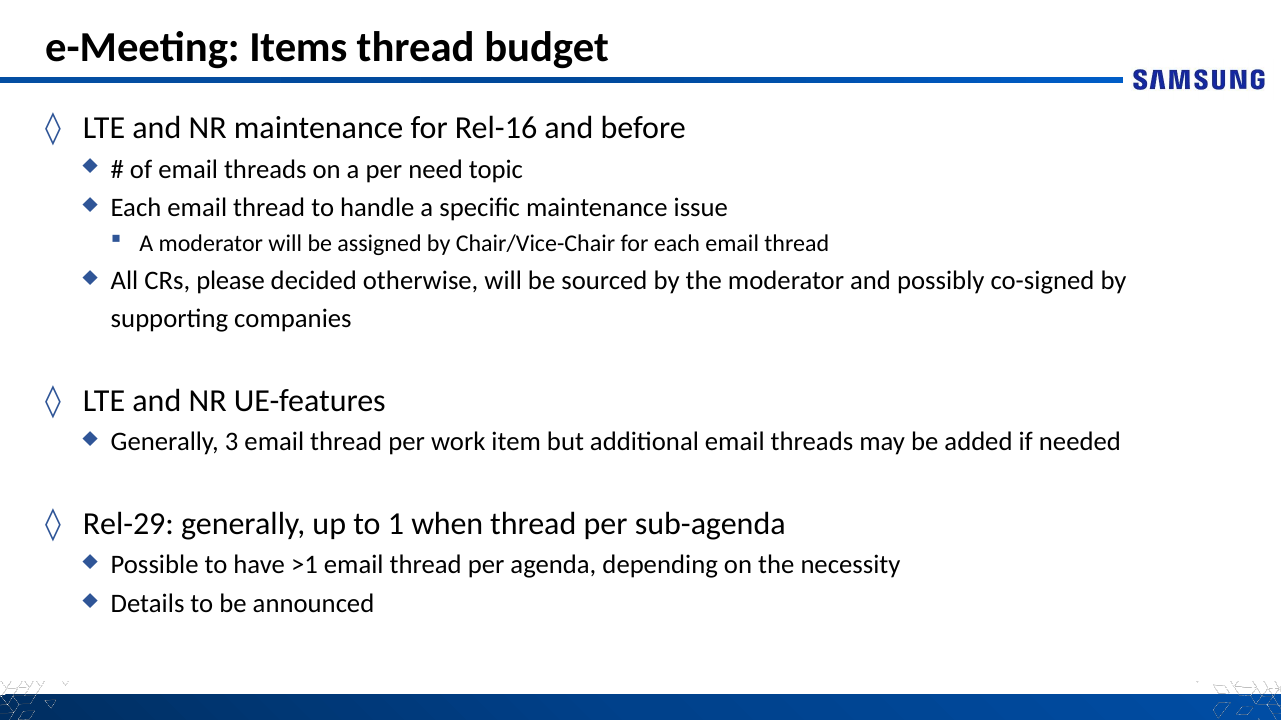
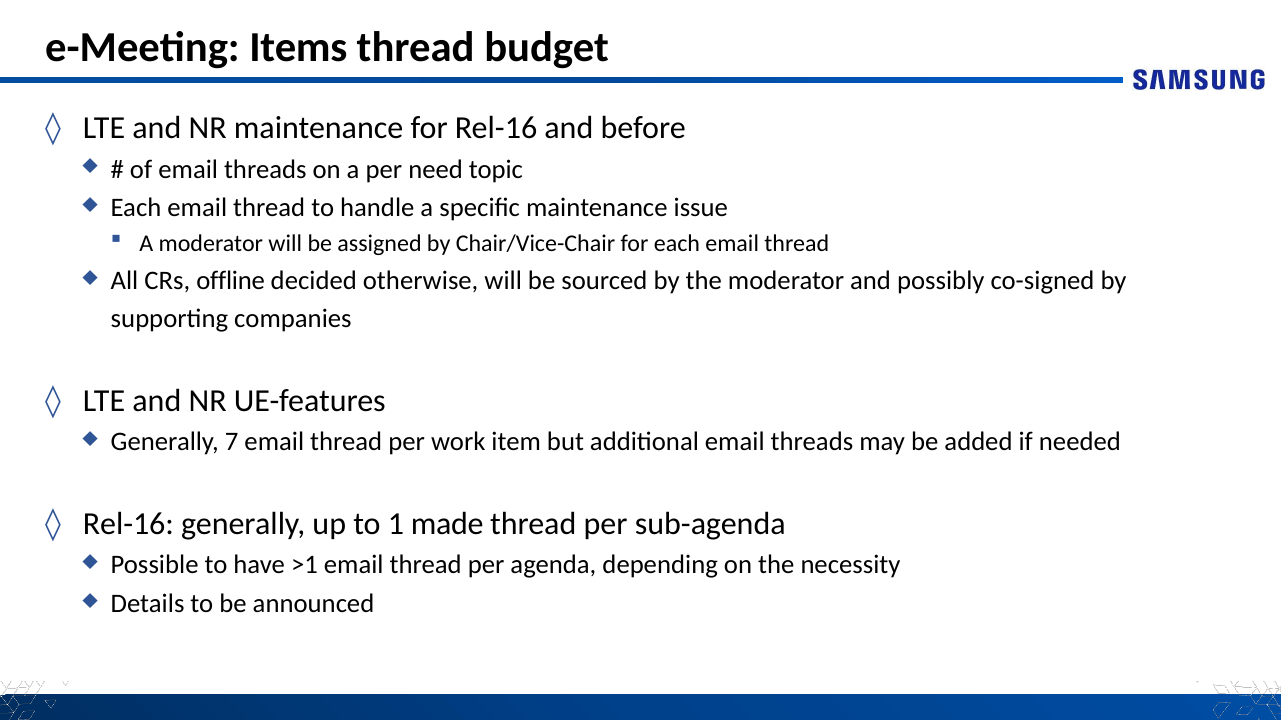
please: please -> offline
3: 3 -> 7
Rel-29 at (128, 524): Rel-29 -> Rel-16
when: when -> made
